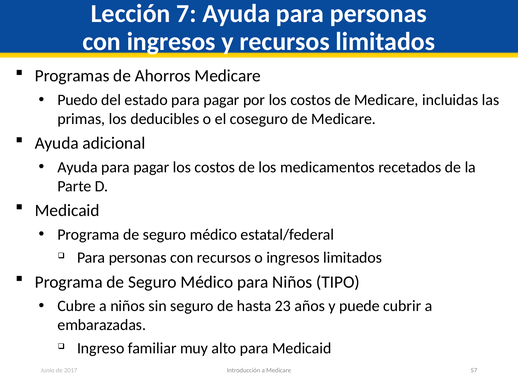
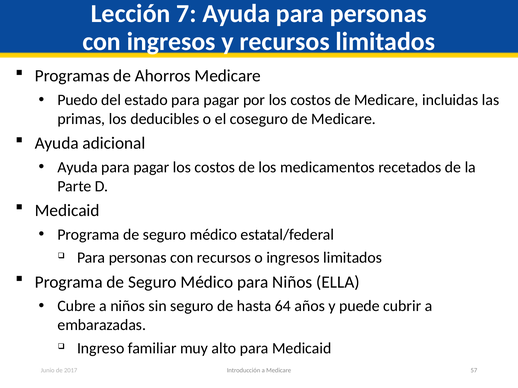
TIPO: TIPO -> ELLA
23: 23 -> 64
